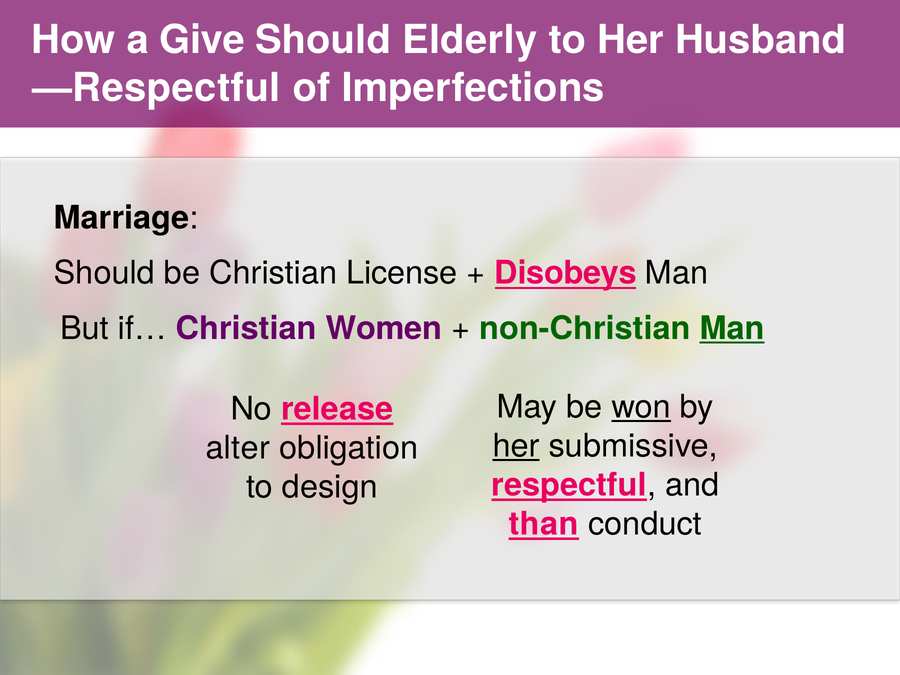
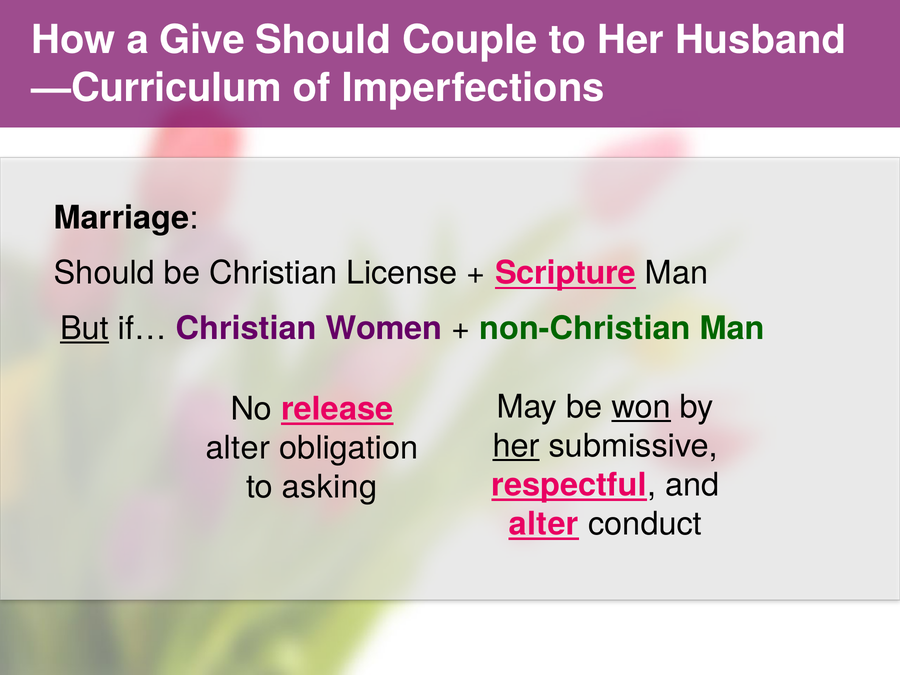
Elderly: Elderly -> Couple
—Respectful: —Respectful -> —Curriculum
Disobeys: Disobeys -> Scripture
But underline: none -> present
Man at (732, 328) underline: present -> none
design: design -> asking
than at (544, 524): than -> alter
